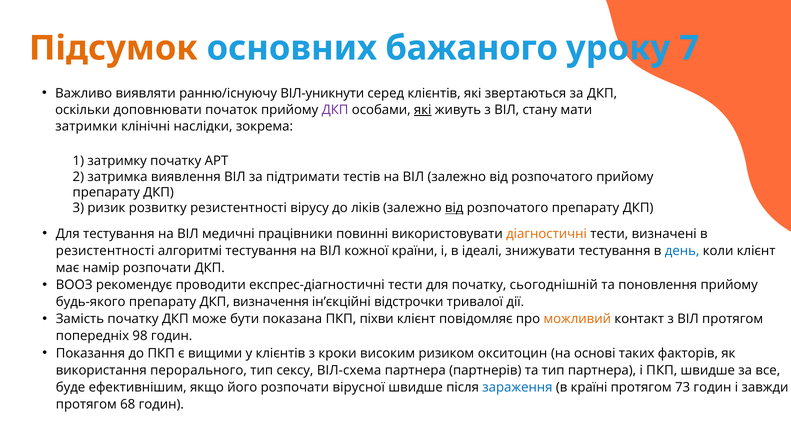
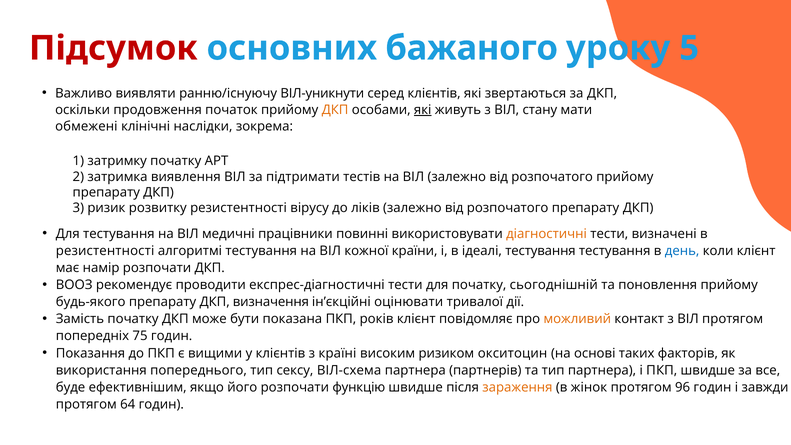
Підсумок colour: orange -> red
7: 7 -> 5
доповнювати: доповнювати -> продовження
ДКП at (335, 110) colour: purple -> orange
затримки: затримки -> обмежені
від at (454, 208) underline: present -> none
ідеалі знижувати: знижувати -> тестування
відстрочки: відстрочки -> оцінювати
піхви: піхви -> років
98: 98 -> 75
кроки: кроки -> країні
перорального: перорального -> попереднього
вірусної: вірусної -> функцію
зараження colour: blue -> orange
країні: країні -> жінок
73: 73 -> 96
68: 68 -> 64
